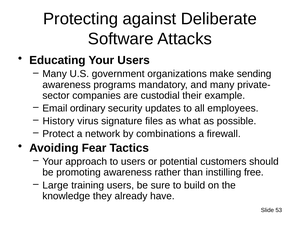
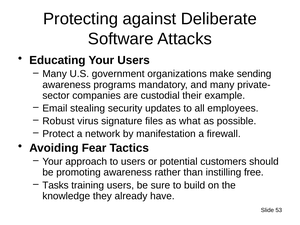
ordinary: ordinary -> stealing
History: History -> Robust
combinations: combinations -> manifestation
Large: Large -> Tasks
